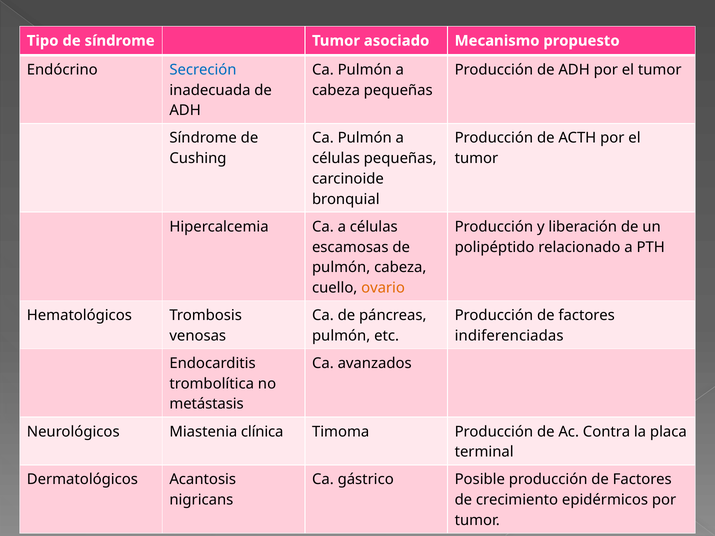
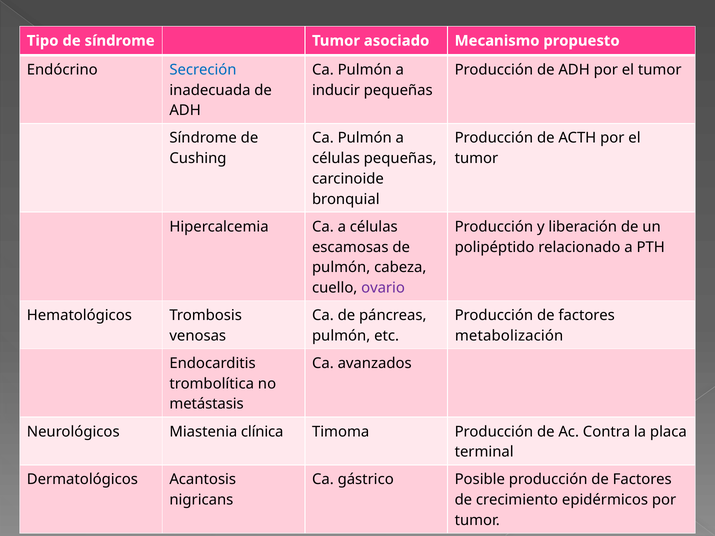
cabeza at (336, 90): cabeza -> inducir
ovario colour: orange -> purple
indiferenciadas: indiferenciadas -> metabolización
